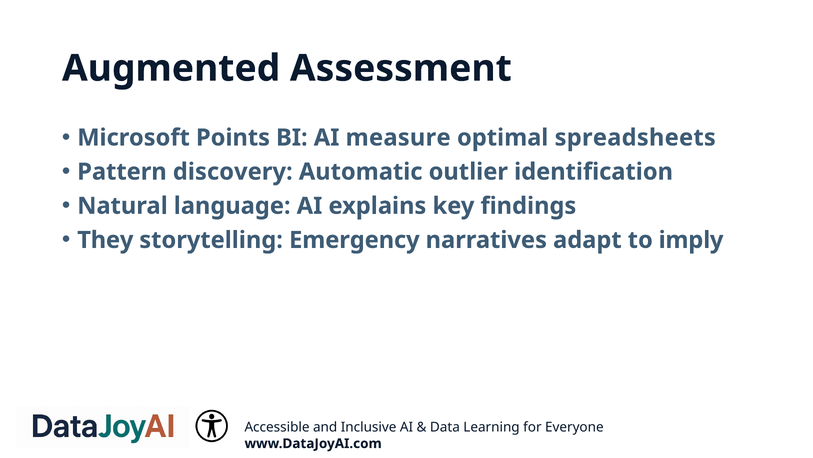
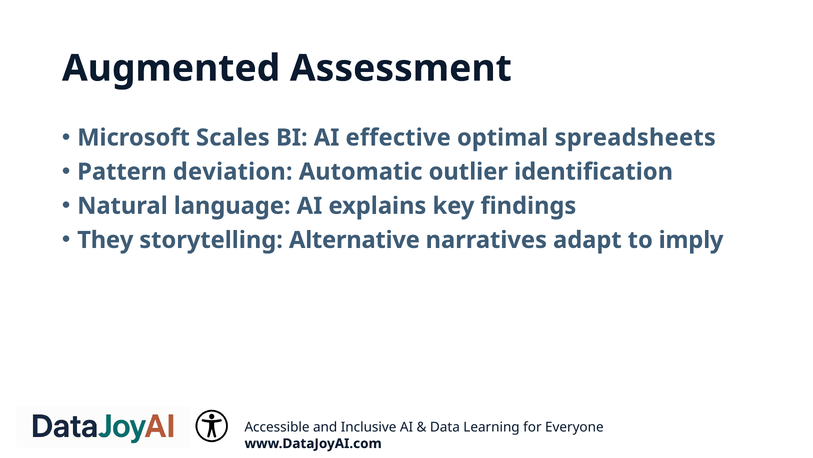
Points: Points -> Scales
measure: measure -> effective
discovery: discovery -> deviation
Emergency: Emergency -> Alternative
